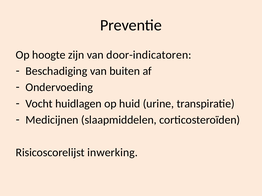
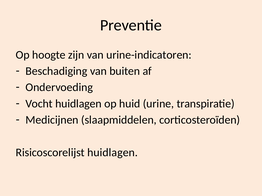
door-indicatoren: door-indicatoren -> urine-indicatoren
Risicoscorelijst inwerking: inwerking -> huidlagen
